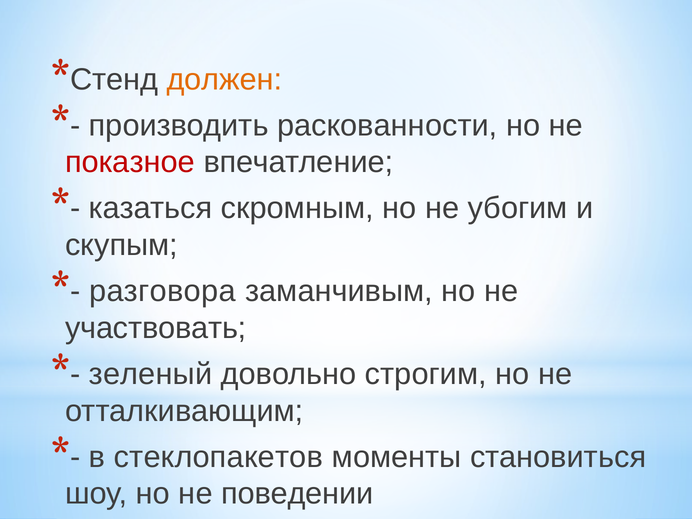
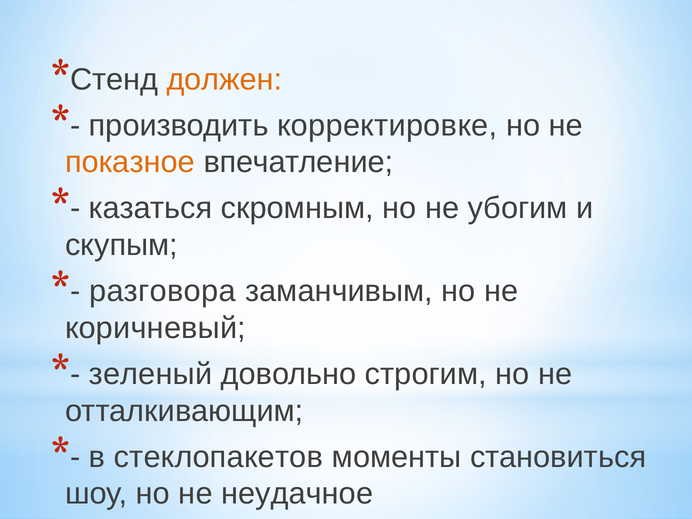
раскованности: раскованности -> корректировке
показное colour: red -> orange
участвовать: участвовать -> коричневый
поведении: поведении -> неудачное
